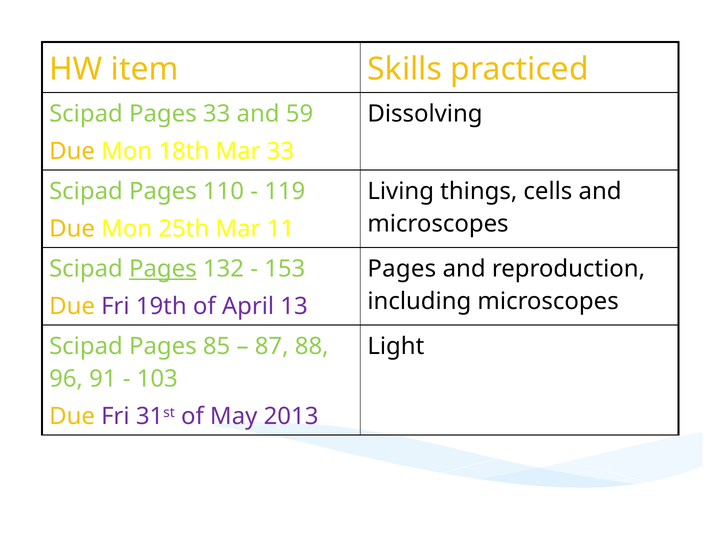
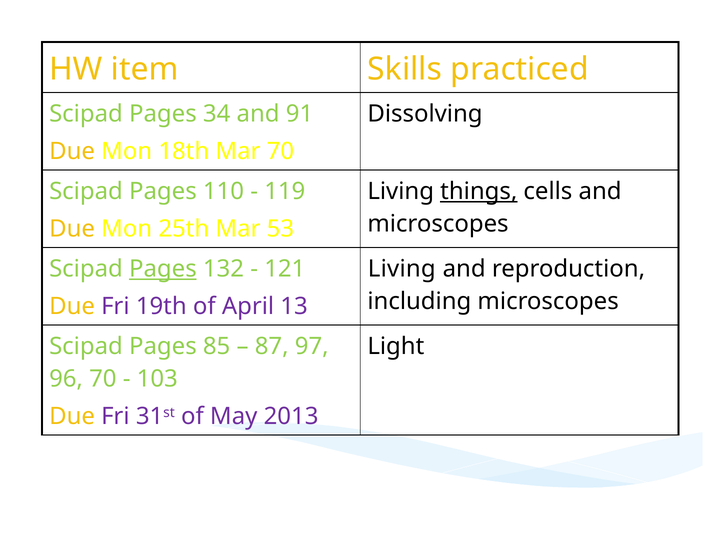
Pages 33: 33 -> 34
59: 59 -> 91
Mar 33: 33 -> 70
things underline: none -> present
11: 11 -> 53
153: 153 -> 121
Pages at (402, 269): Pages -> Living
88: 88 -> 97
96 91: 91 -> 70
